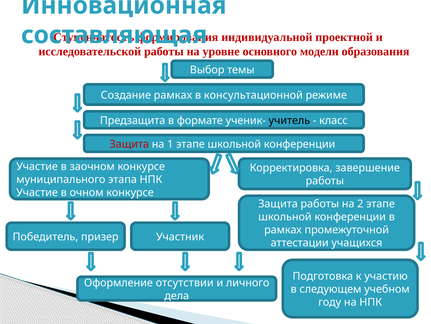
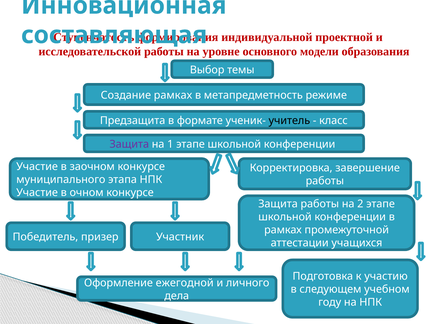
консультационной: консультационной -> метапредметность
Защита at (129, 144) colour: red -> purple
отсутствии: отсутствии -> ежегодной
